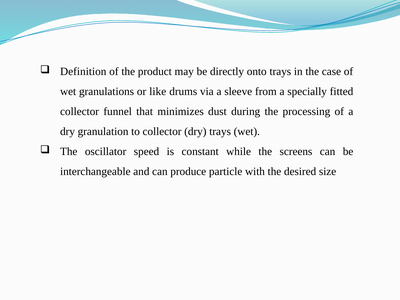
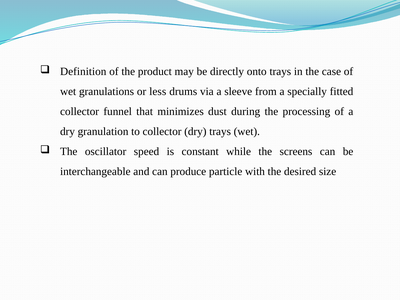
like: like -> less
